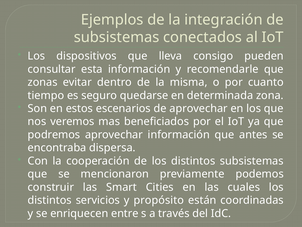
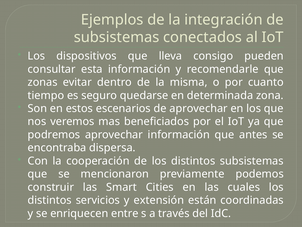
propósito: propósito -> extensión
